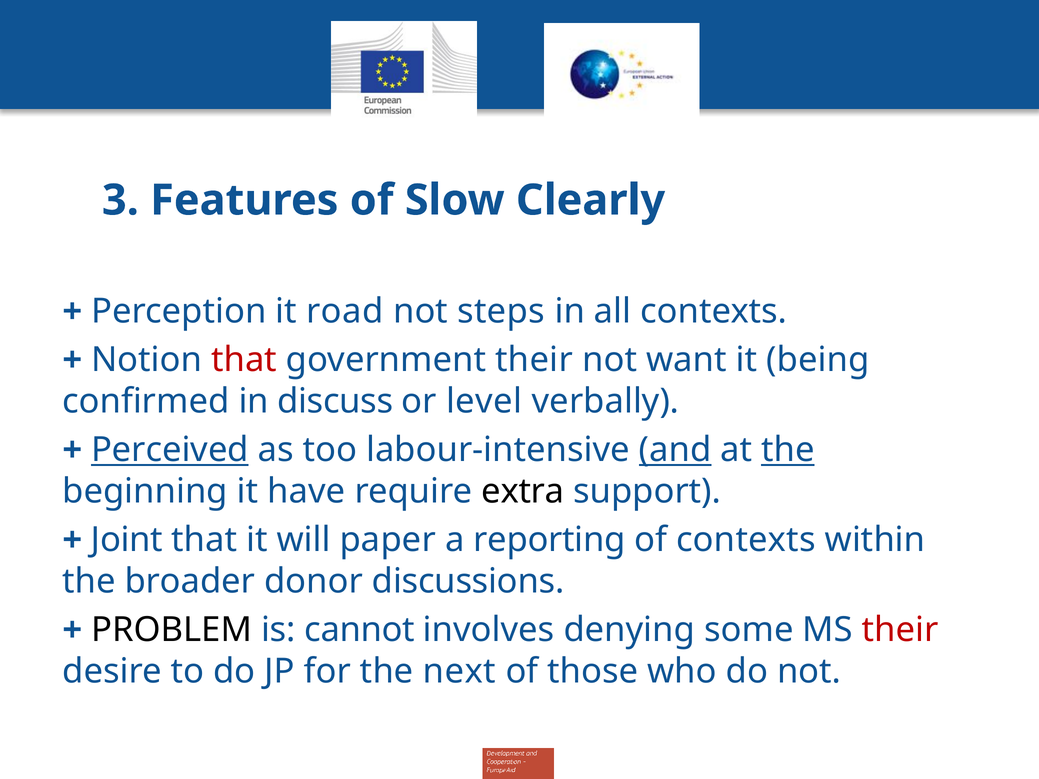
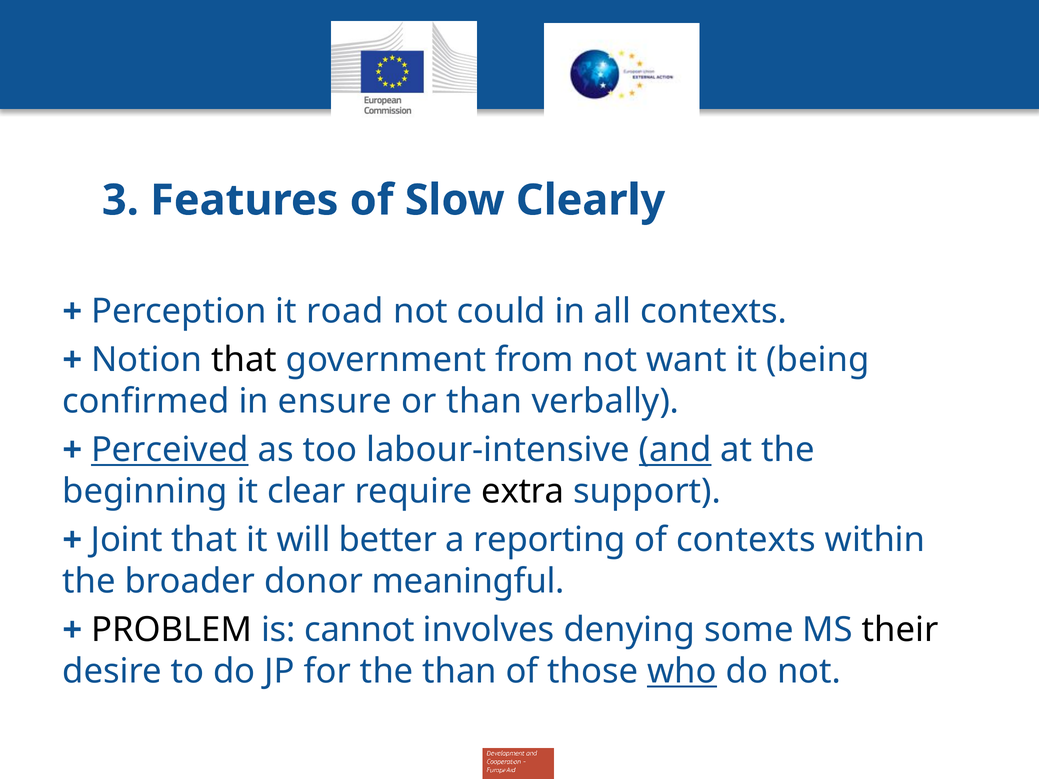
steps: steps -> could
that at (244, 360) colour: red -> black
government their: their -> from
discuss: discuss -> ensure
or level: level -> than
the at (788, 450) underline: present -> none
have: have -> clear
paper: paper -> better
discussions: discussions -> meaningful
their at (900, 630) colour: red -> black
the next: next -> than
who underline: none -> present
